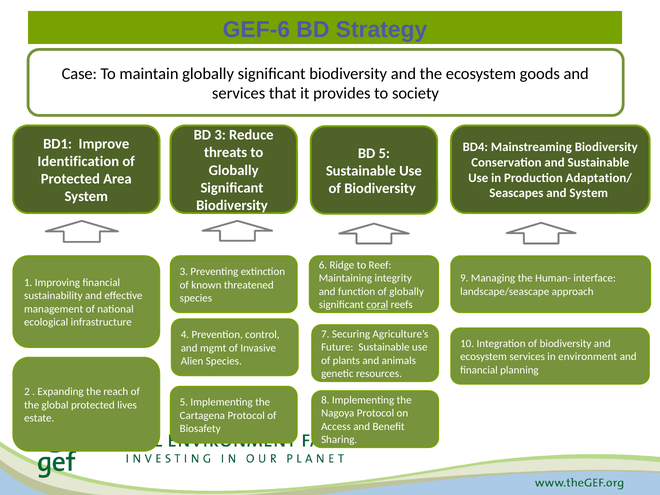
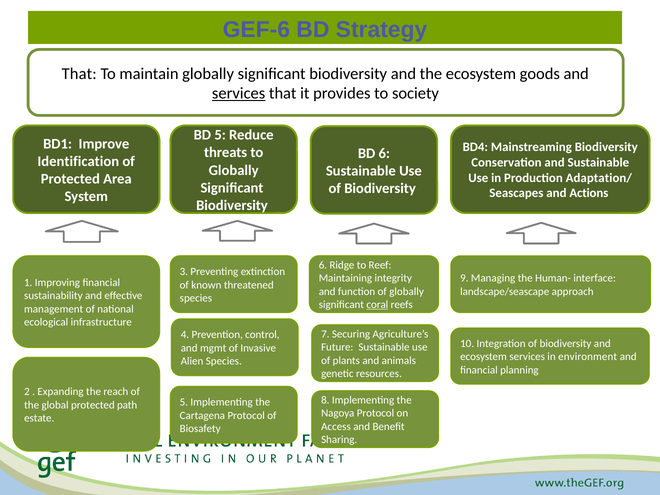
Case at (79, 74): Case -> That
services at (239, 94) underline: none -> present
BD 3: 3 -> 5
BD 5: 5 -> 6
and System: System -> Actions
lives: lives -> path
